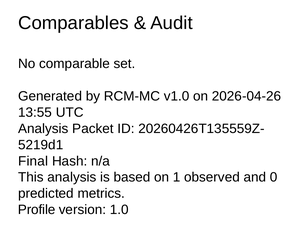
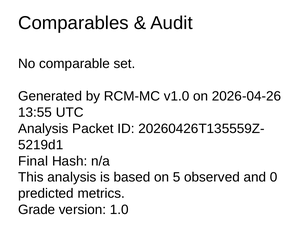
1: 1 -> 5
Profile: Profile -> Grade
